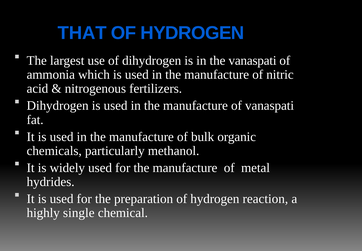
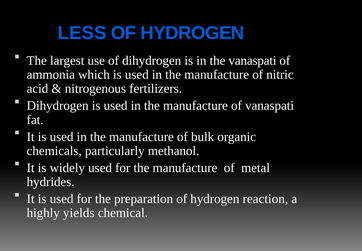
THAT: THAT -> LESS
single: single -> yields
